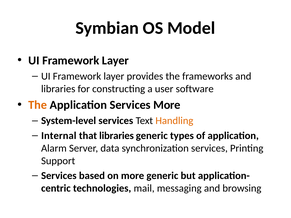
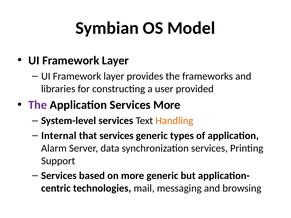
software: software -> provided
The at (38, 105) colour: orange -> purple
that libraries: libraries -> services
